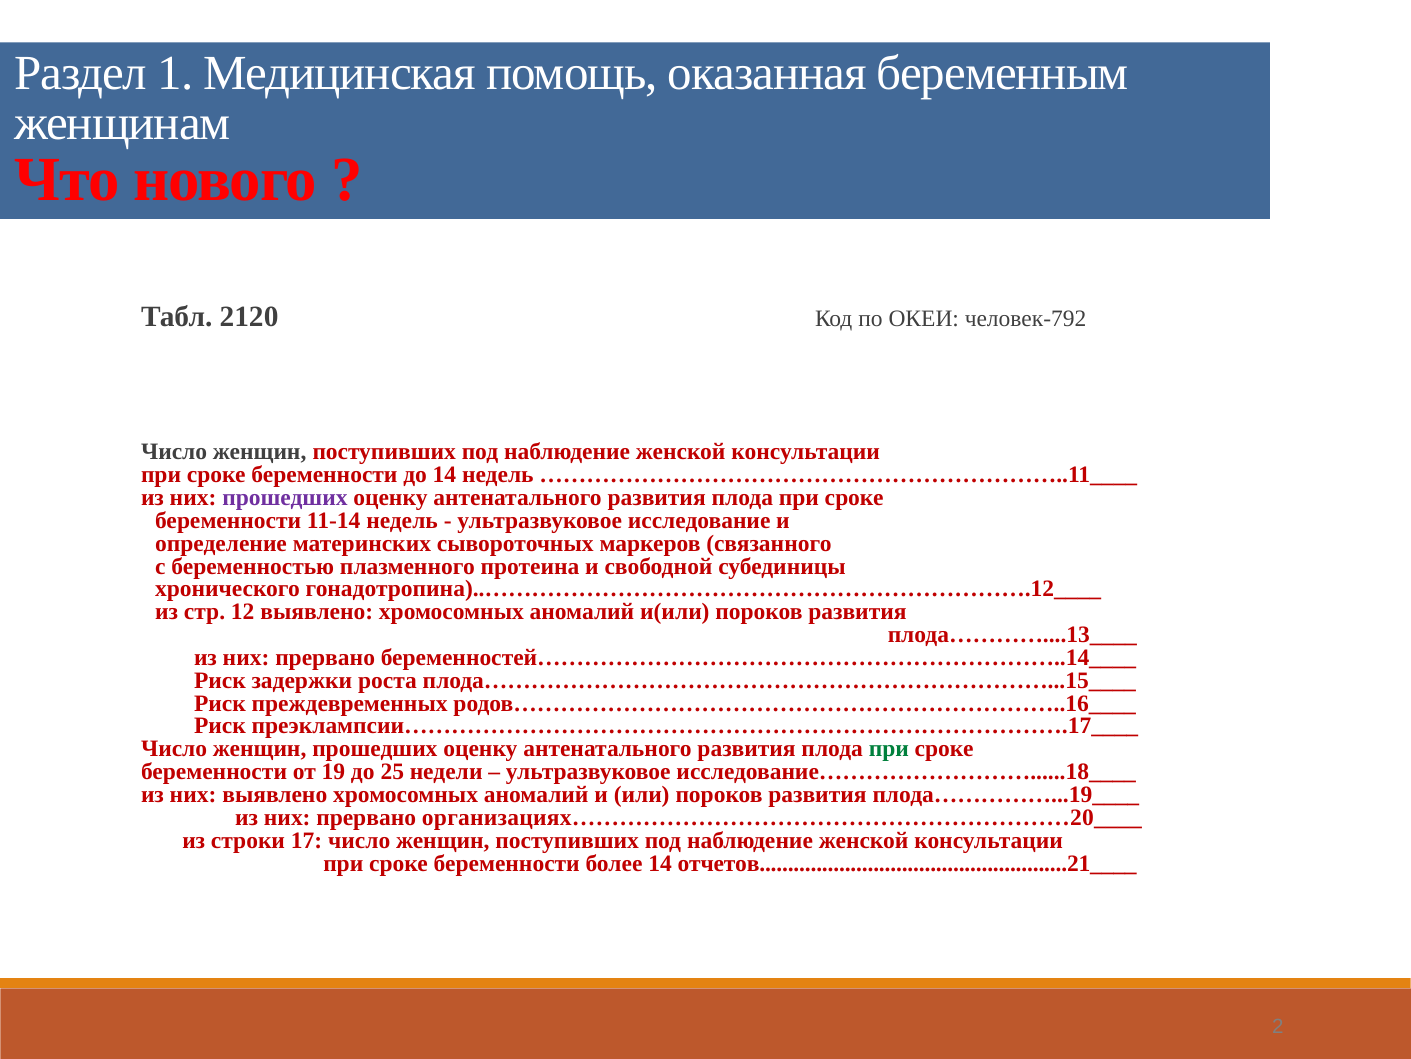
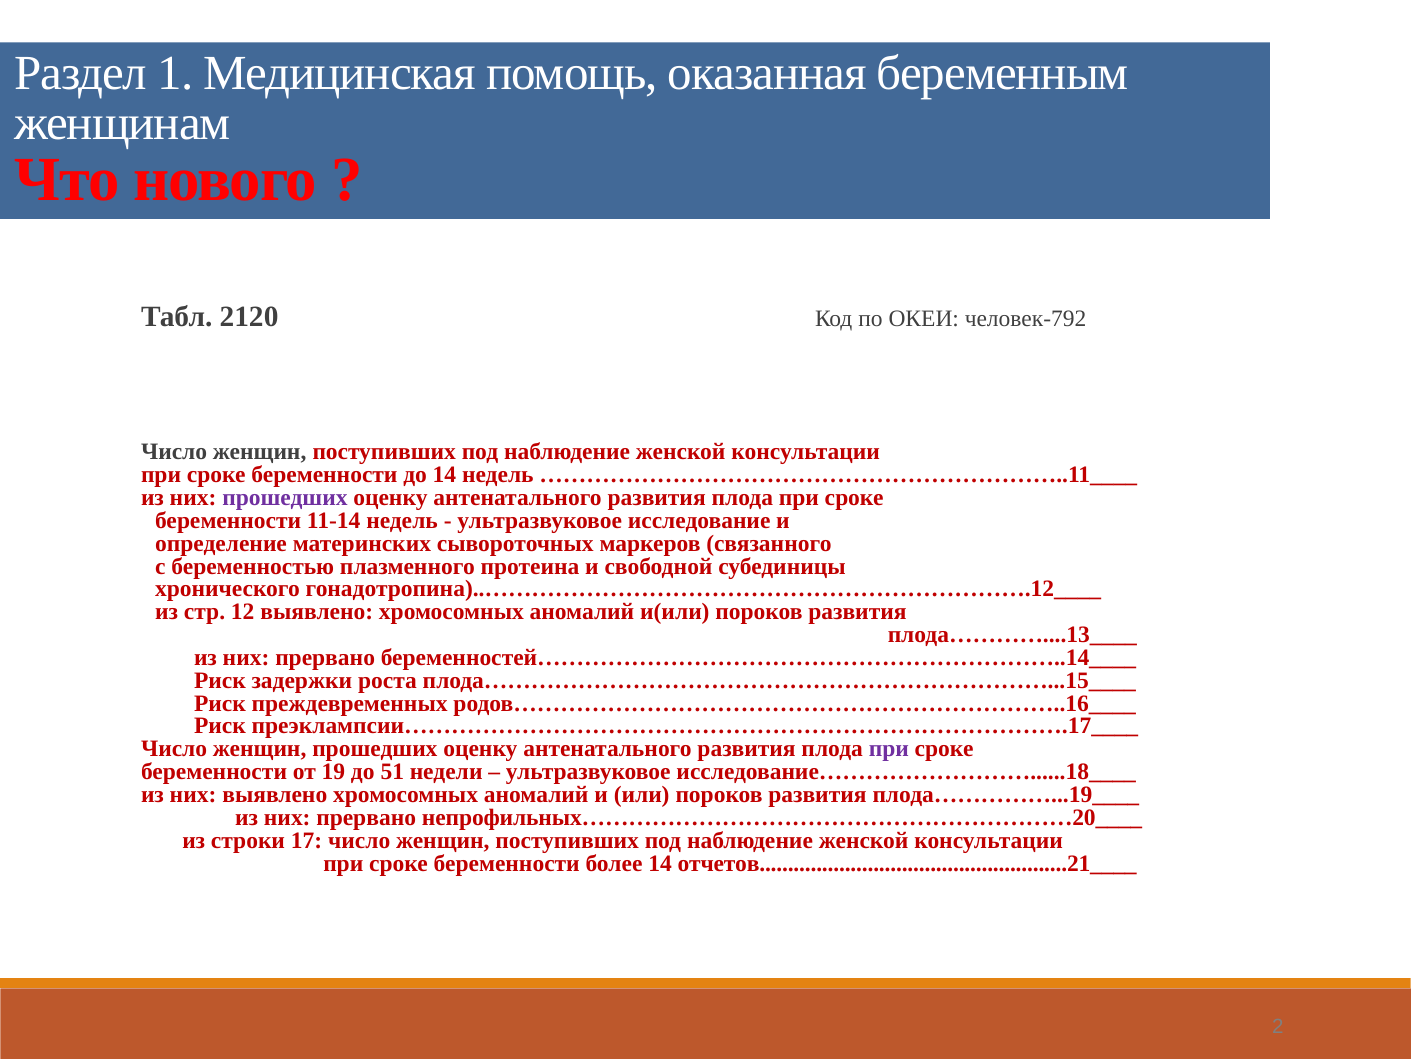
при at (889, 749) colour: green -> purple
25: 25 -> 51
организациях………………………………………………………20____: организациях………………………………………………………20____ -> непрофильных………………………………………………………20____
